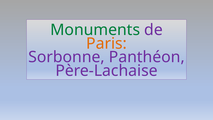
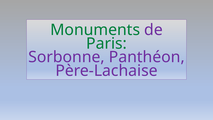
Paris colour: orange -> green
